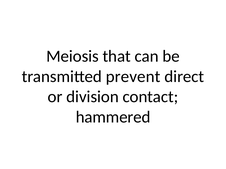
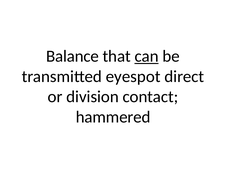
Meiosis: Meiosis -> Balance
can underline: none -> present
prevent: prevent -> eyespot
